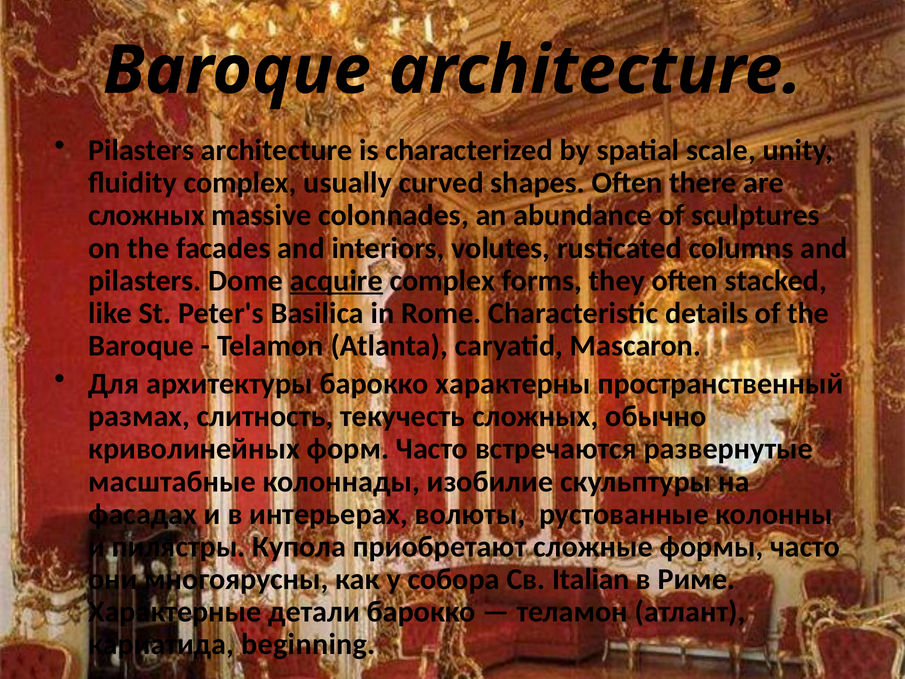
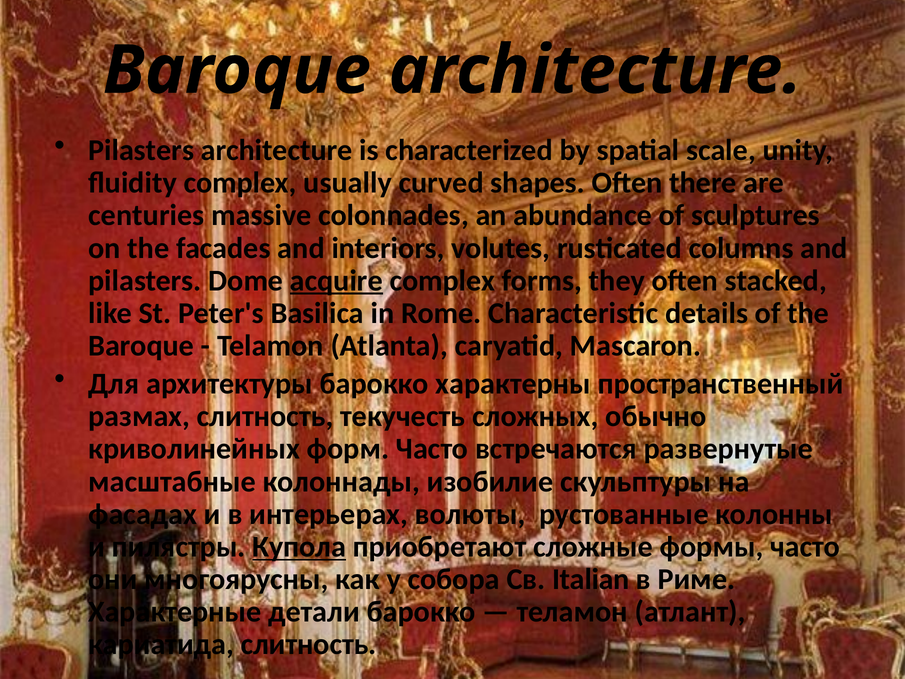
сложных at (146, 215): сложных -> centuries
Купола underline: none -> present
кариатида beginning: beginning -> слитность
